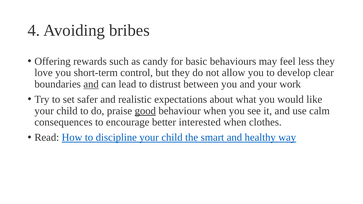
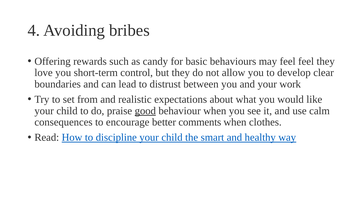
feel less: less -> feel
and at (91, 84) underline: present -> none
safer: safer -> from
interested: interested -> comments
